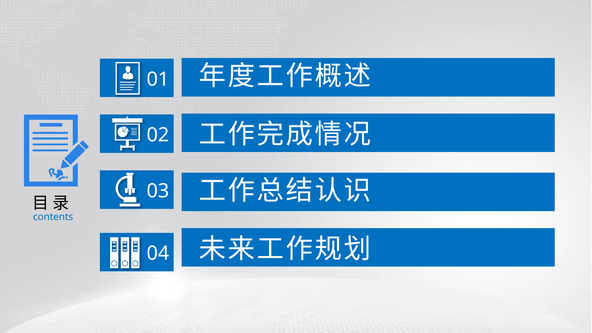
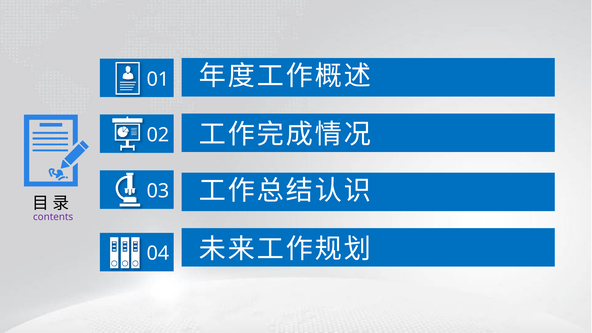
contents colour: blue -> purple
